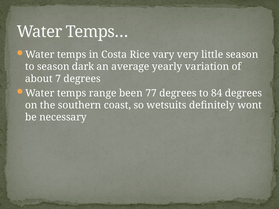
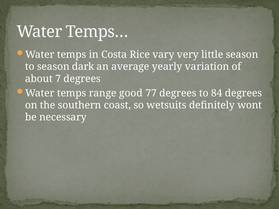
been: been -> good
